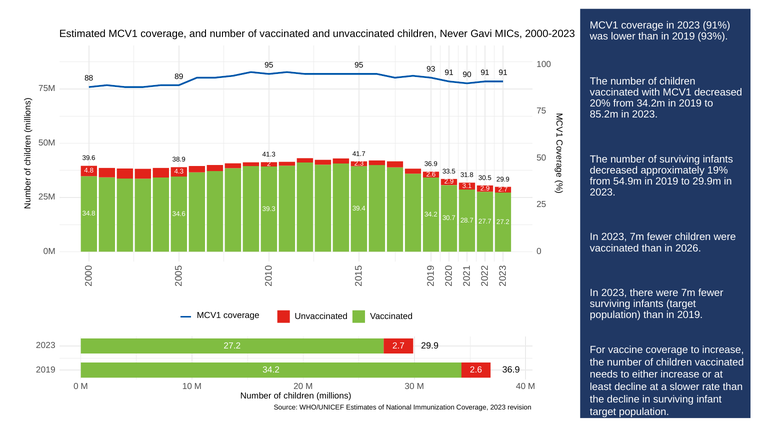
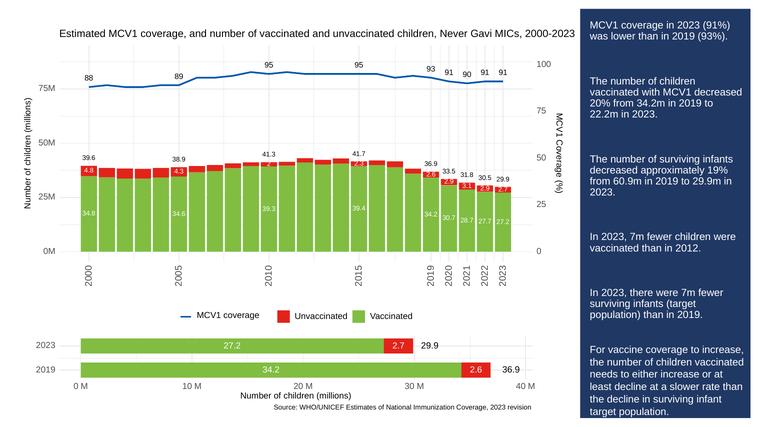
85.2m: 85.2m -> 22.2m
54.9m: 54.9m -> 60.9m
2026: 2026 -> 2012
